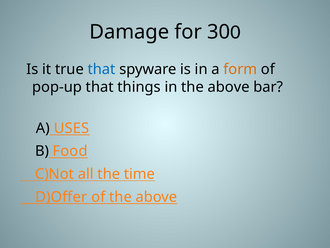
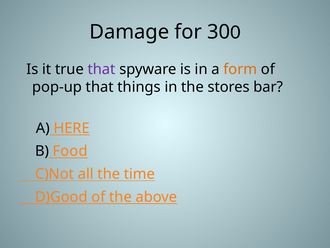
that at (102, 69) colour: blue -> purple
in the above: above -> stores
USES: USES -> HERE
D)Offer: D)Offer -> D)Good
